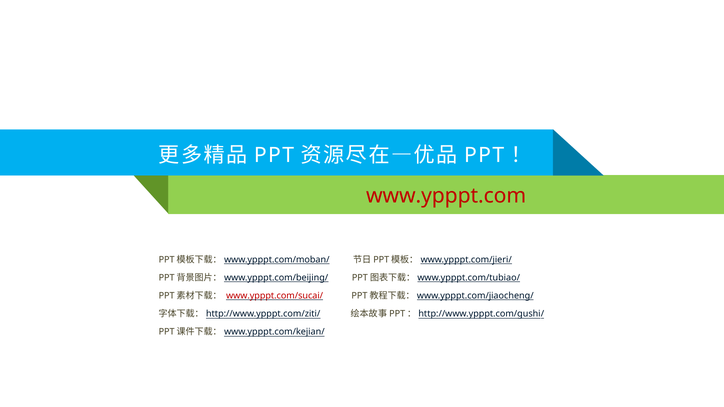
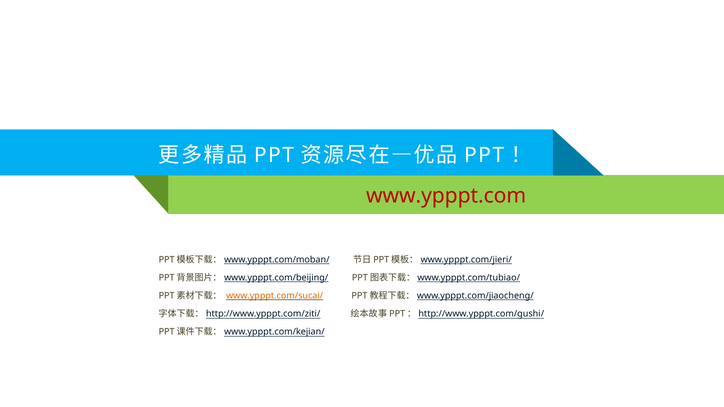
www.ypppt.com/sucai/ colour: red -> orange
